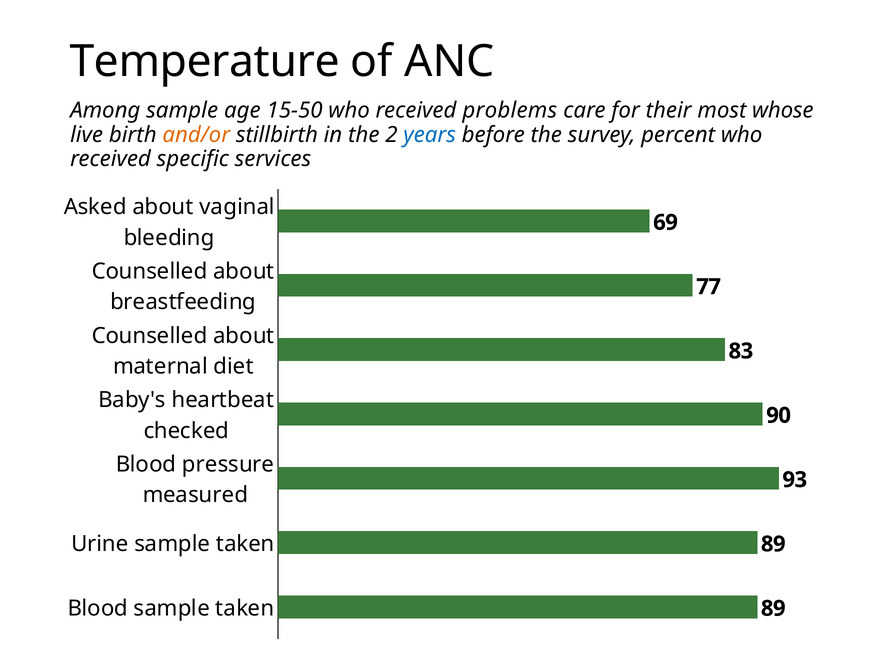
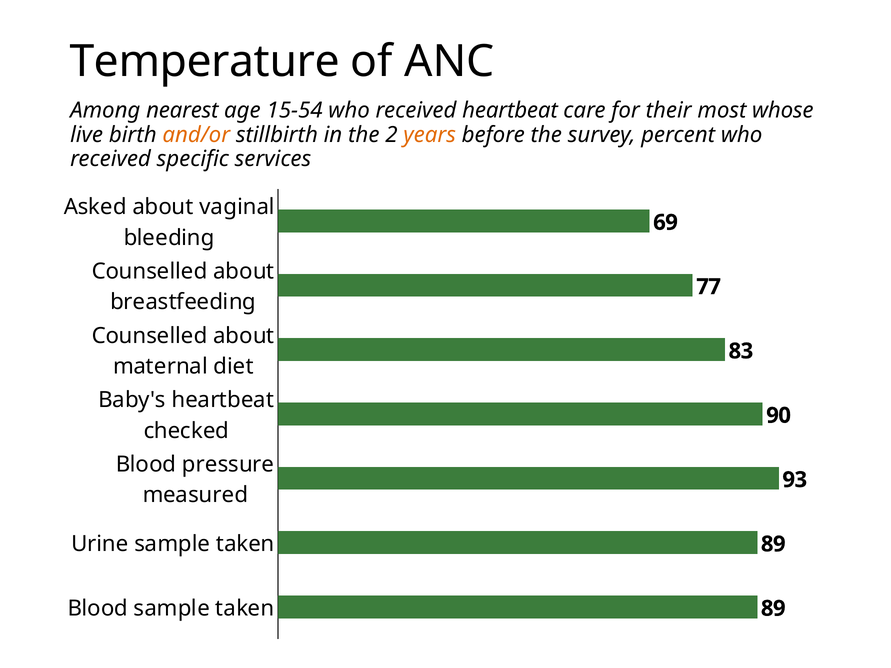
Among sample: sample -> nearest
15-50: 15-50 -> 15-54
received problems: problems -> heartbeat
years colour: blue -> orange
